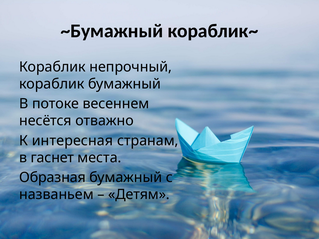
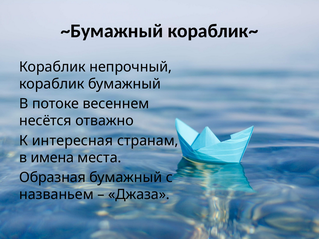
гаснет: гаснет -> имена
Детям: Детям -> Джаза
